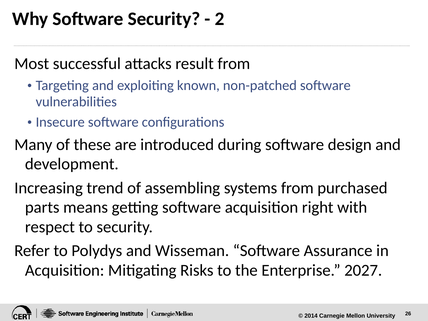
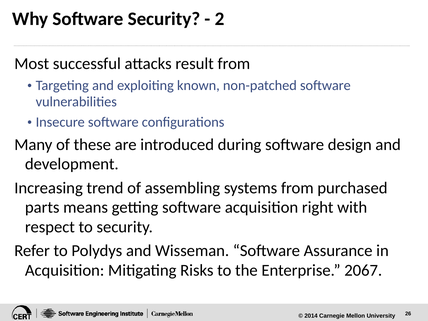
2027: 2027 -> 2067
